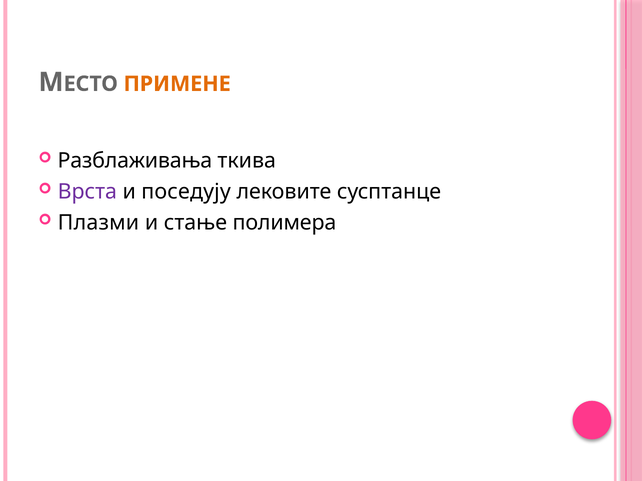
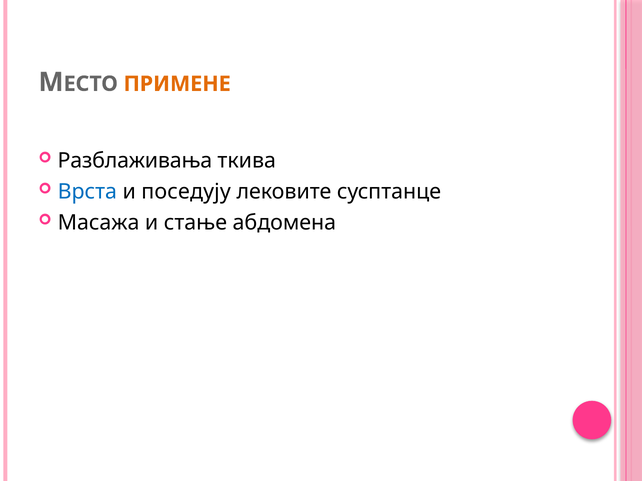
Врста colour: purple -> blue
Плазми: Плазми -> Масажа
полимера: полимера -> абдомена
